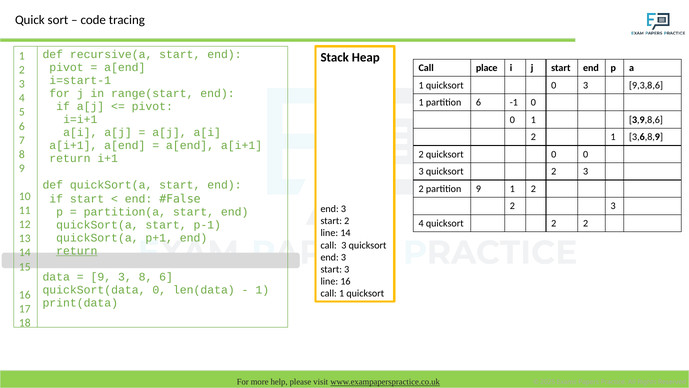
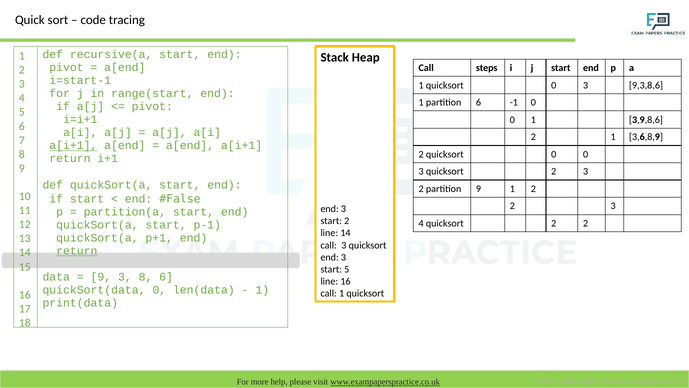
place: place -> steps
a[i+1 at (73, 145) underline: none -> present
start 3: 3 -> 5
